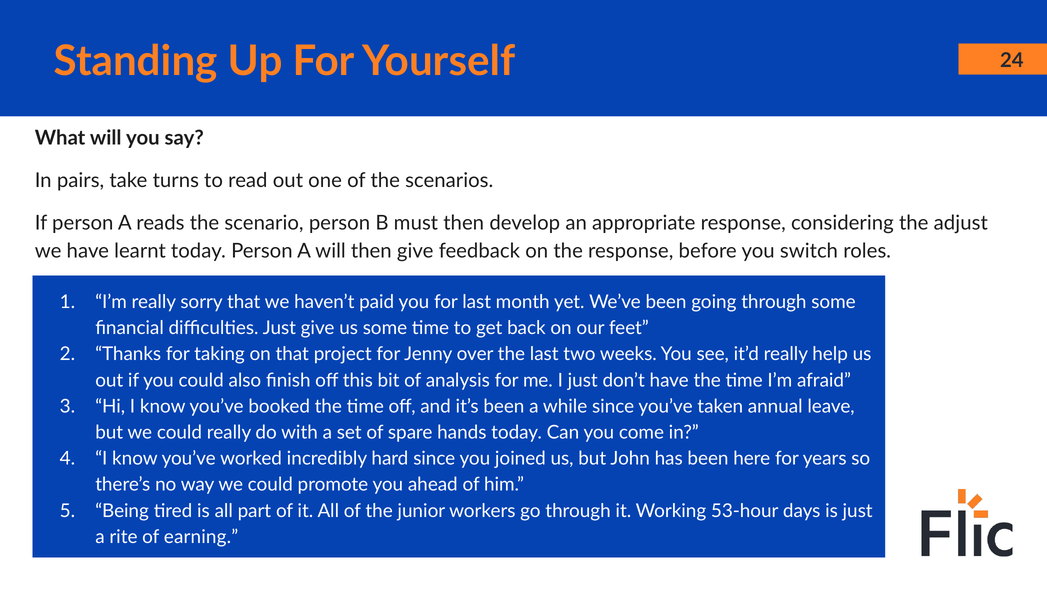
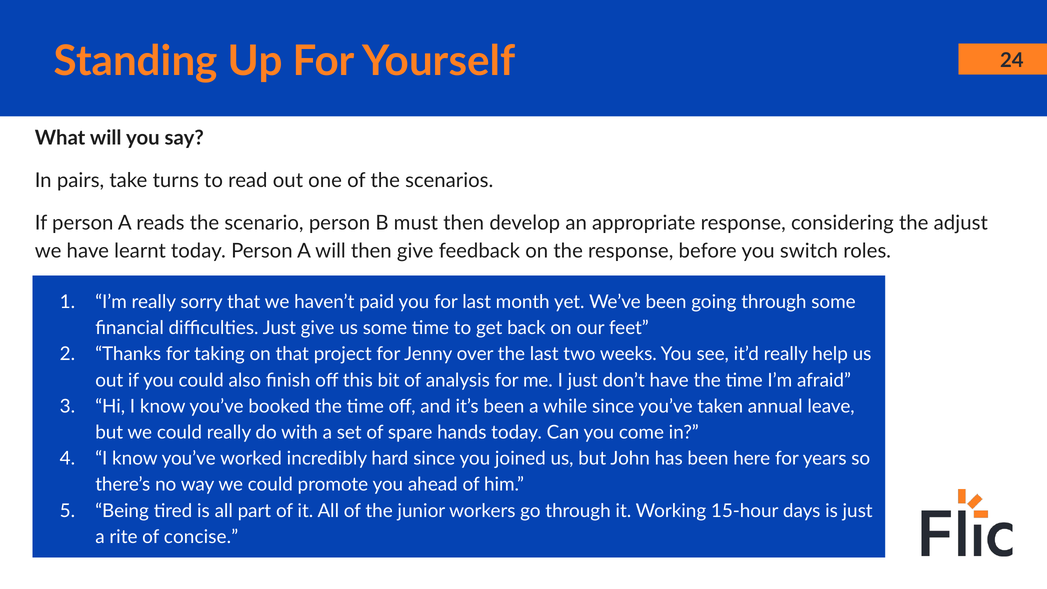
53-hour: 53-hour -> 15-hour
earning: earning -> concise
